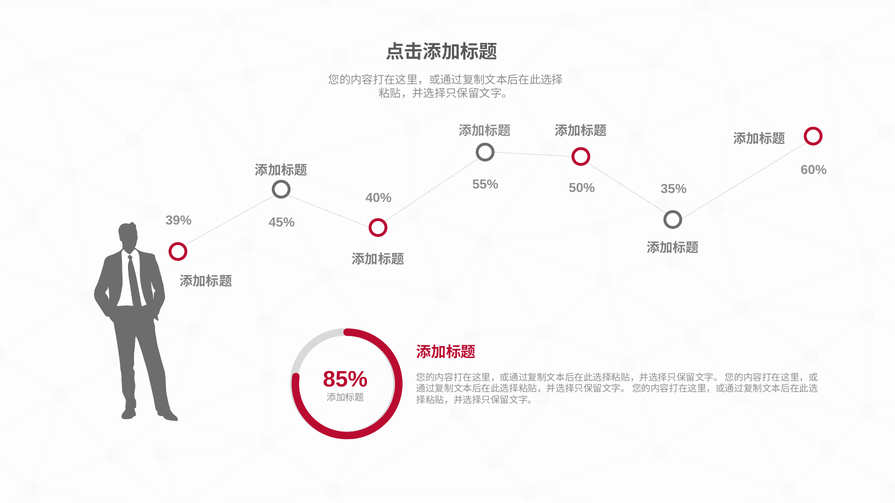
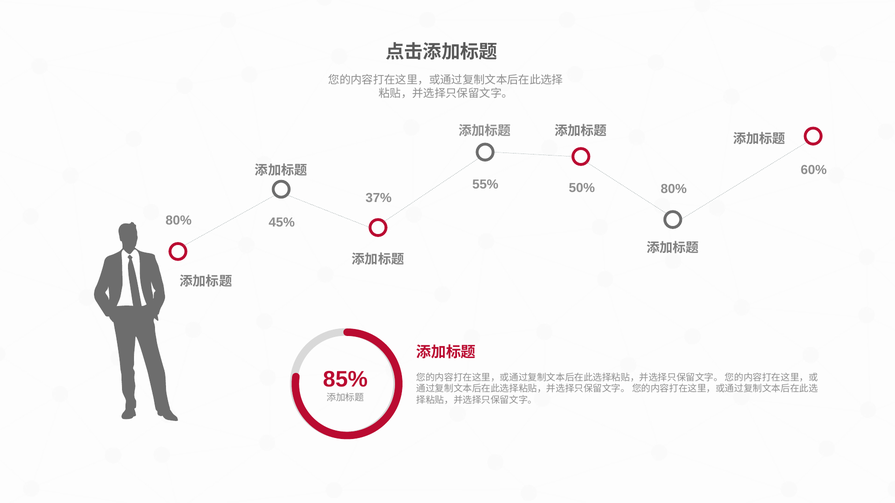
50% 35%: 35% -> 80%
40%: 40% -> 37%
39% at (179, 220): 39% -> 80%
